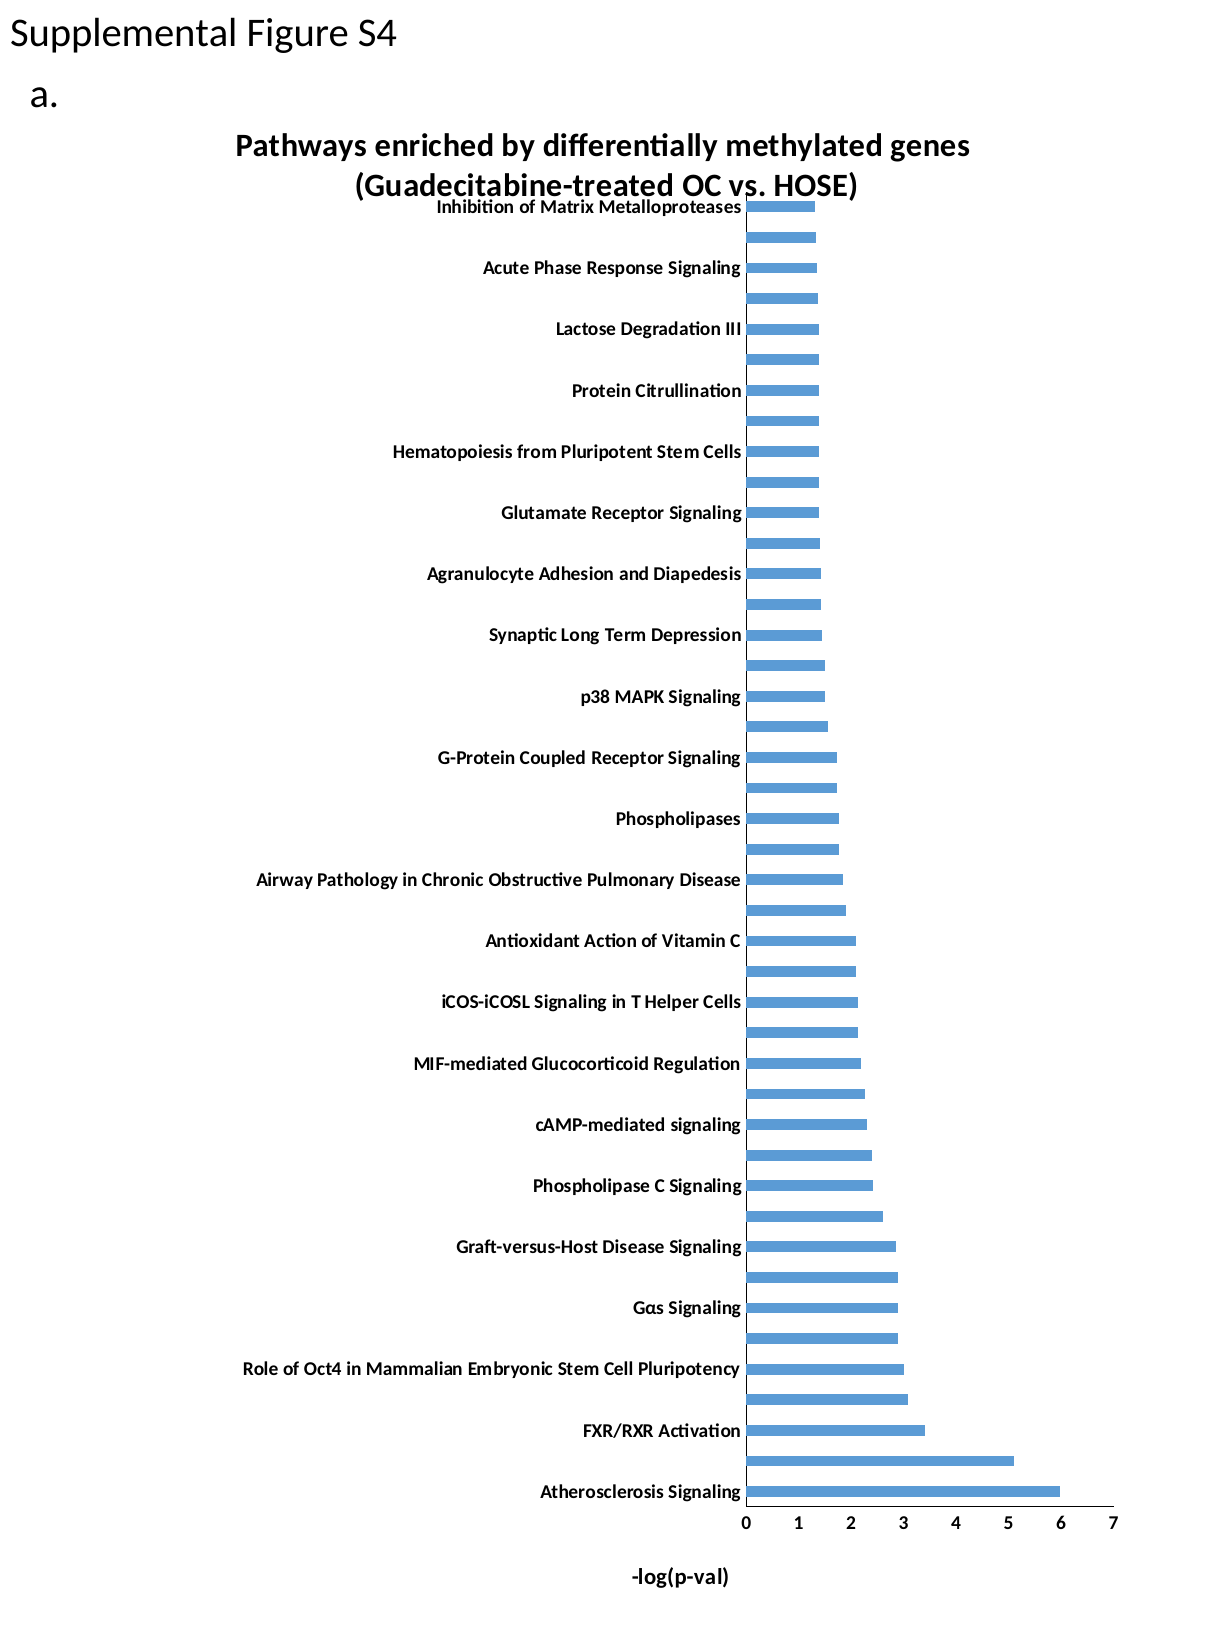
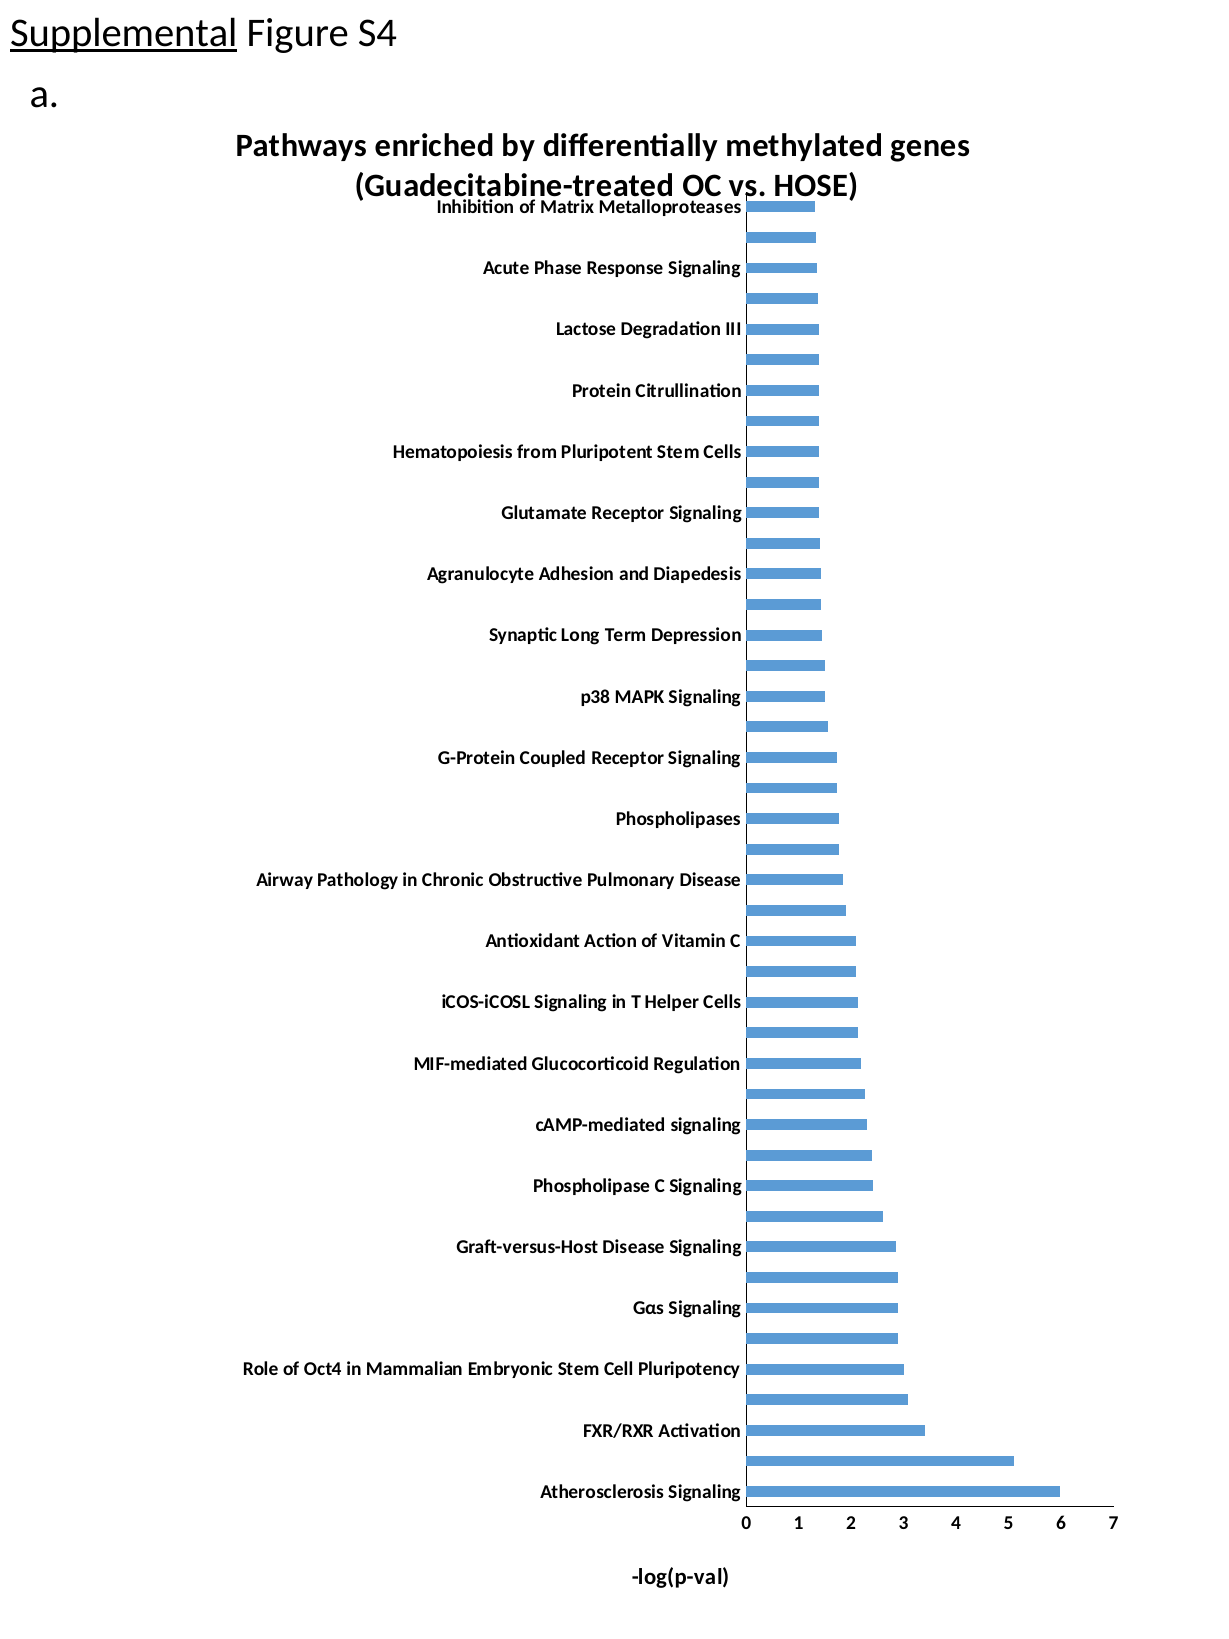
Supplemental underline: none -> present
